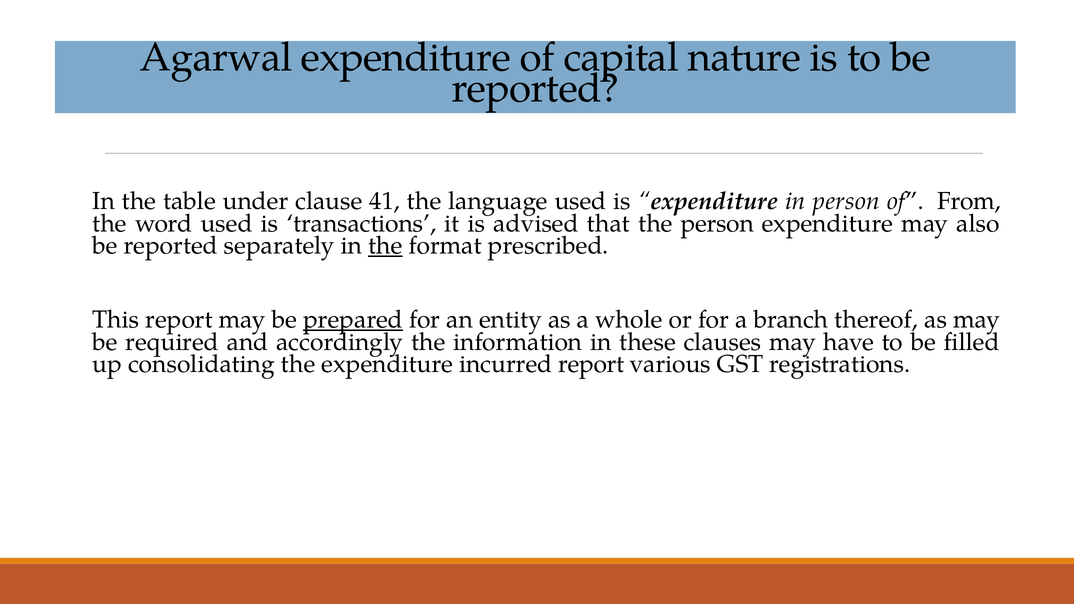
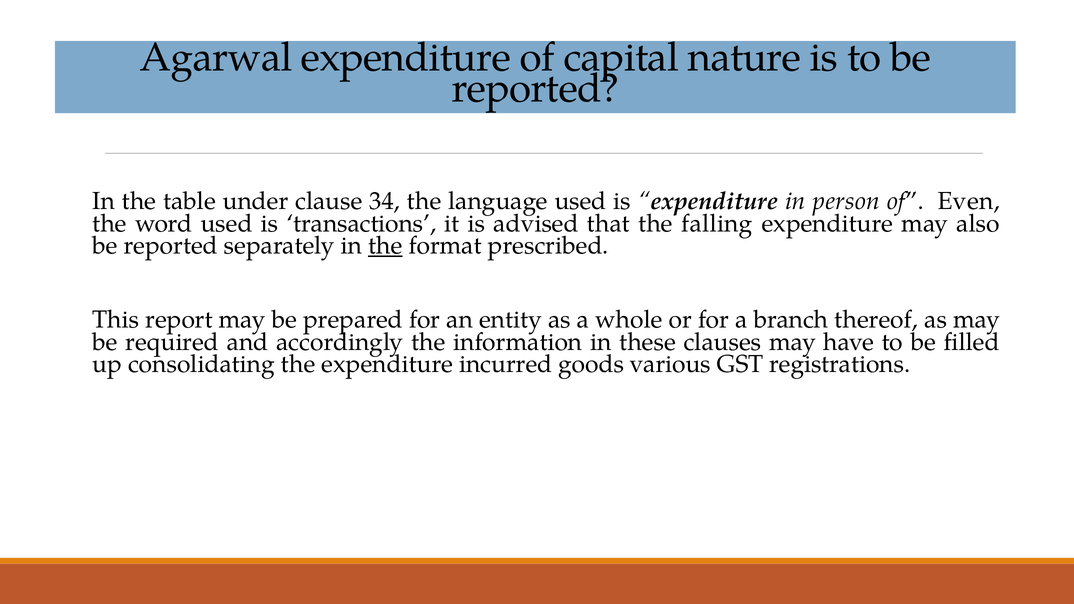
41: 41 -> 34
From: From -> Even
the person: person -> falling
prepared underline: present -> none
incurred report: report -> goods
